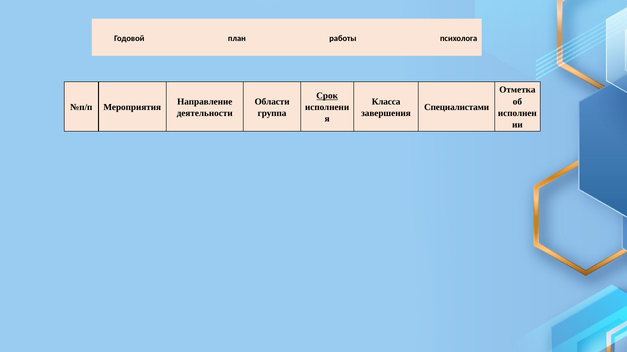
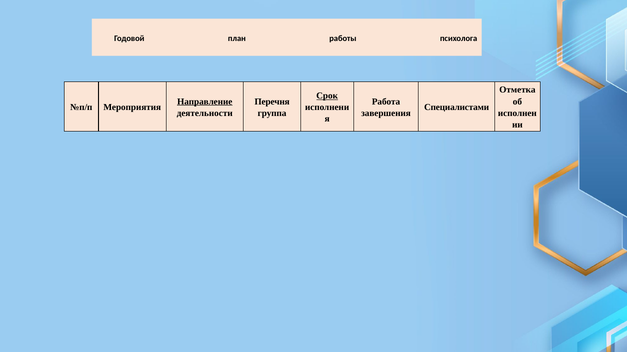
Направление underline: none -> present
Области: Области -> Перечня
Класса: Класса -> Работа
